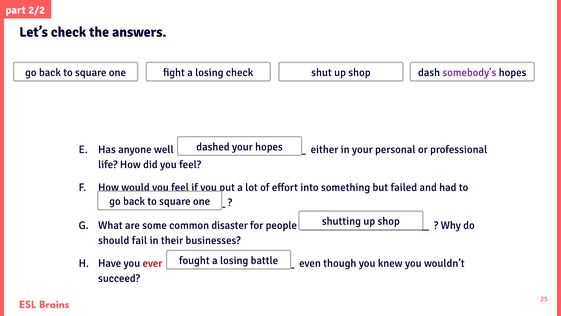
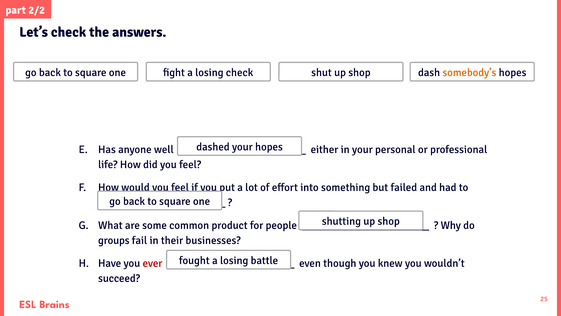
somebody’s colour: purple -> orange
disaster: disaster -> product
should: should -> groups
